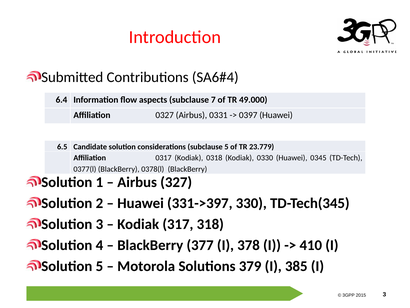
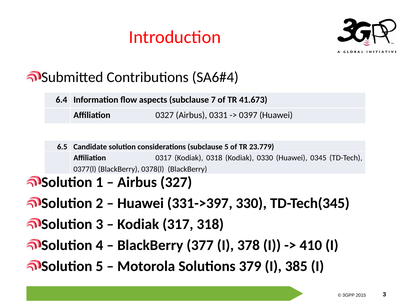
49.000: 49.000 -> 41.673
